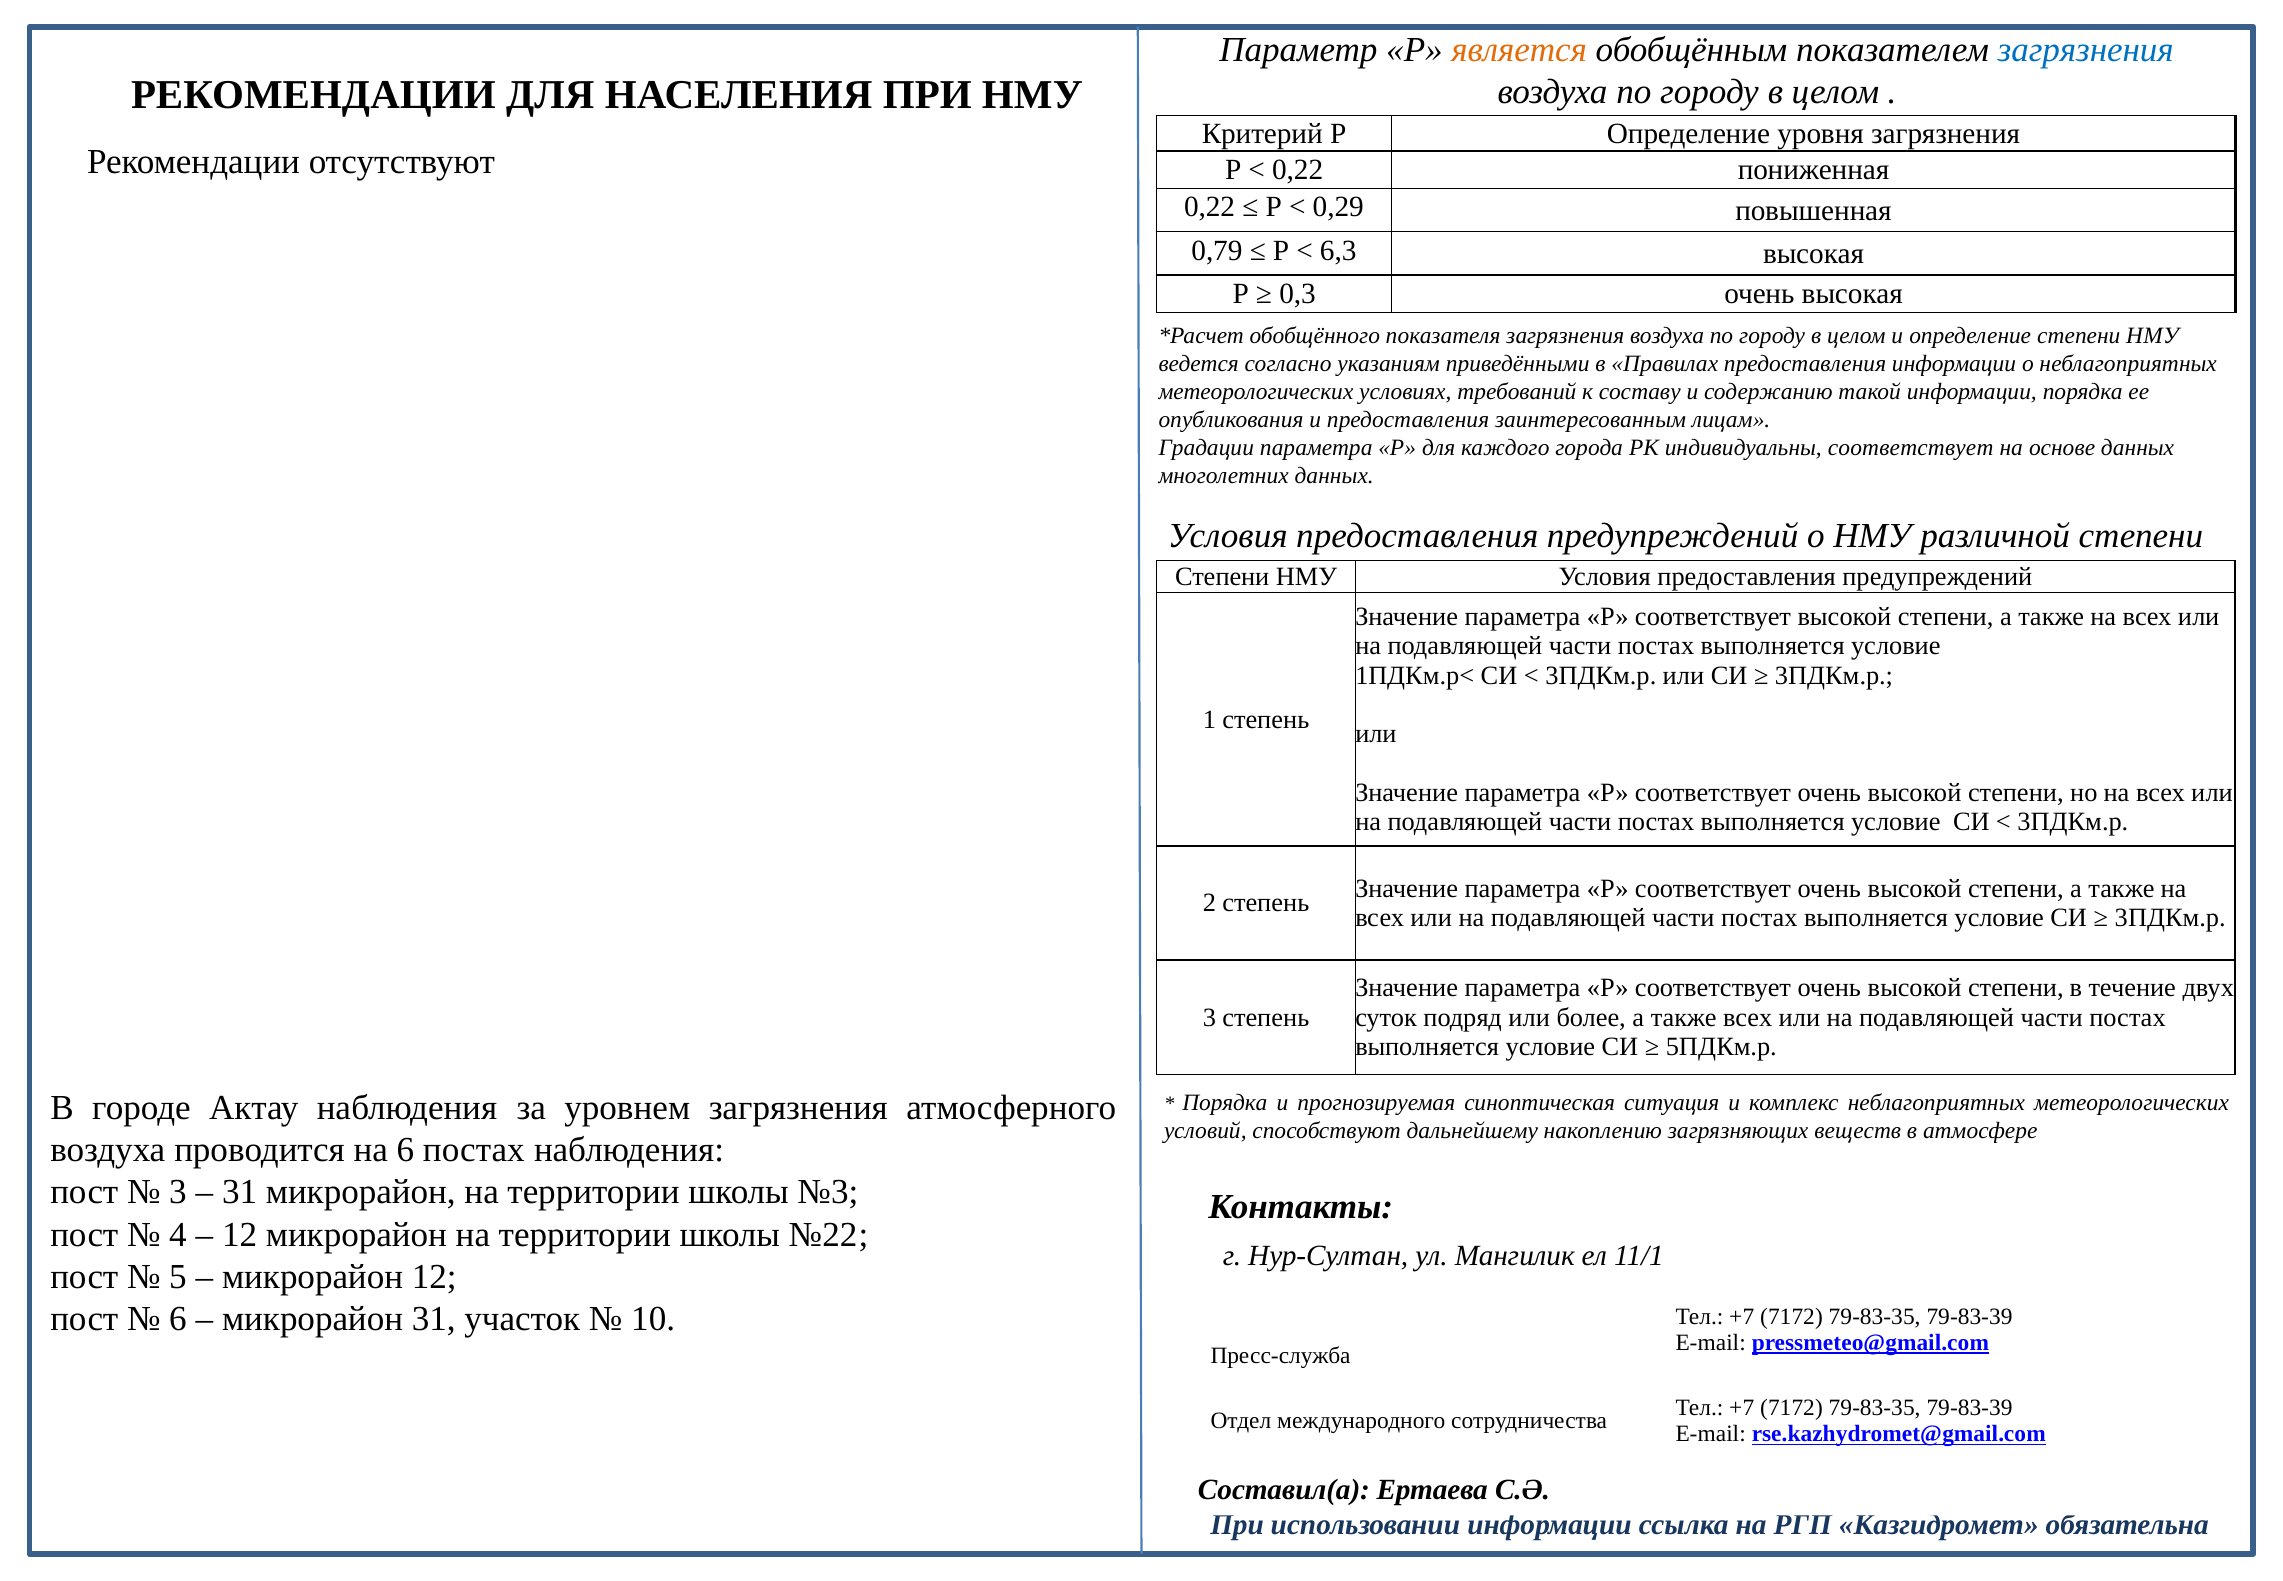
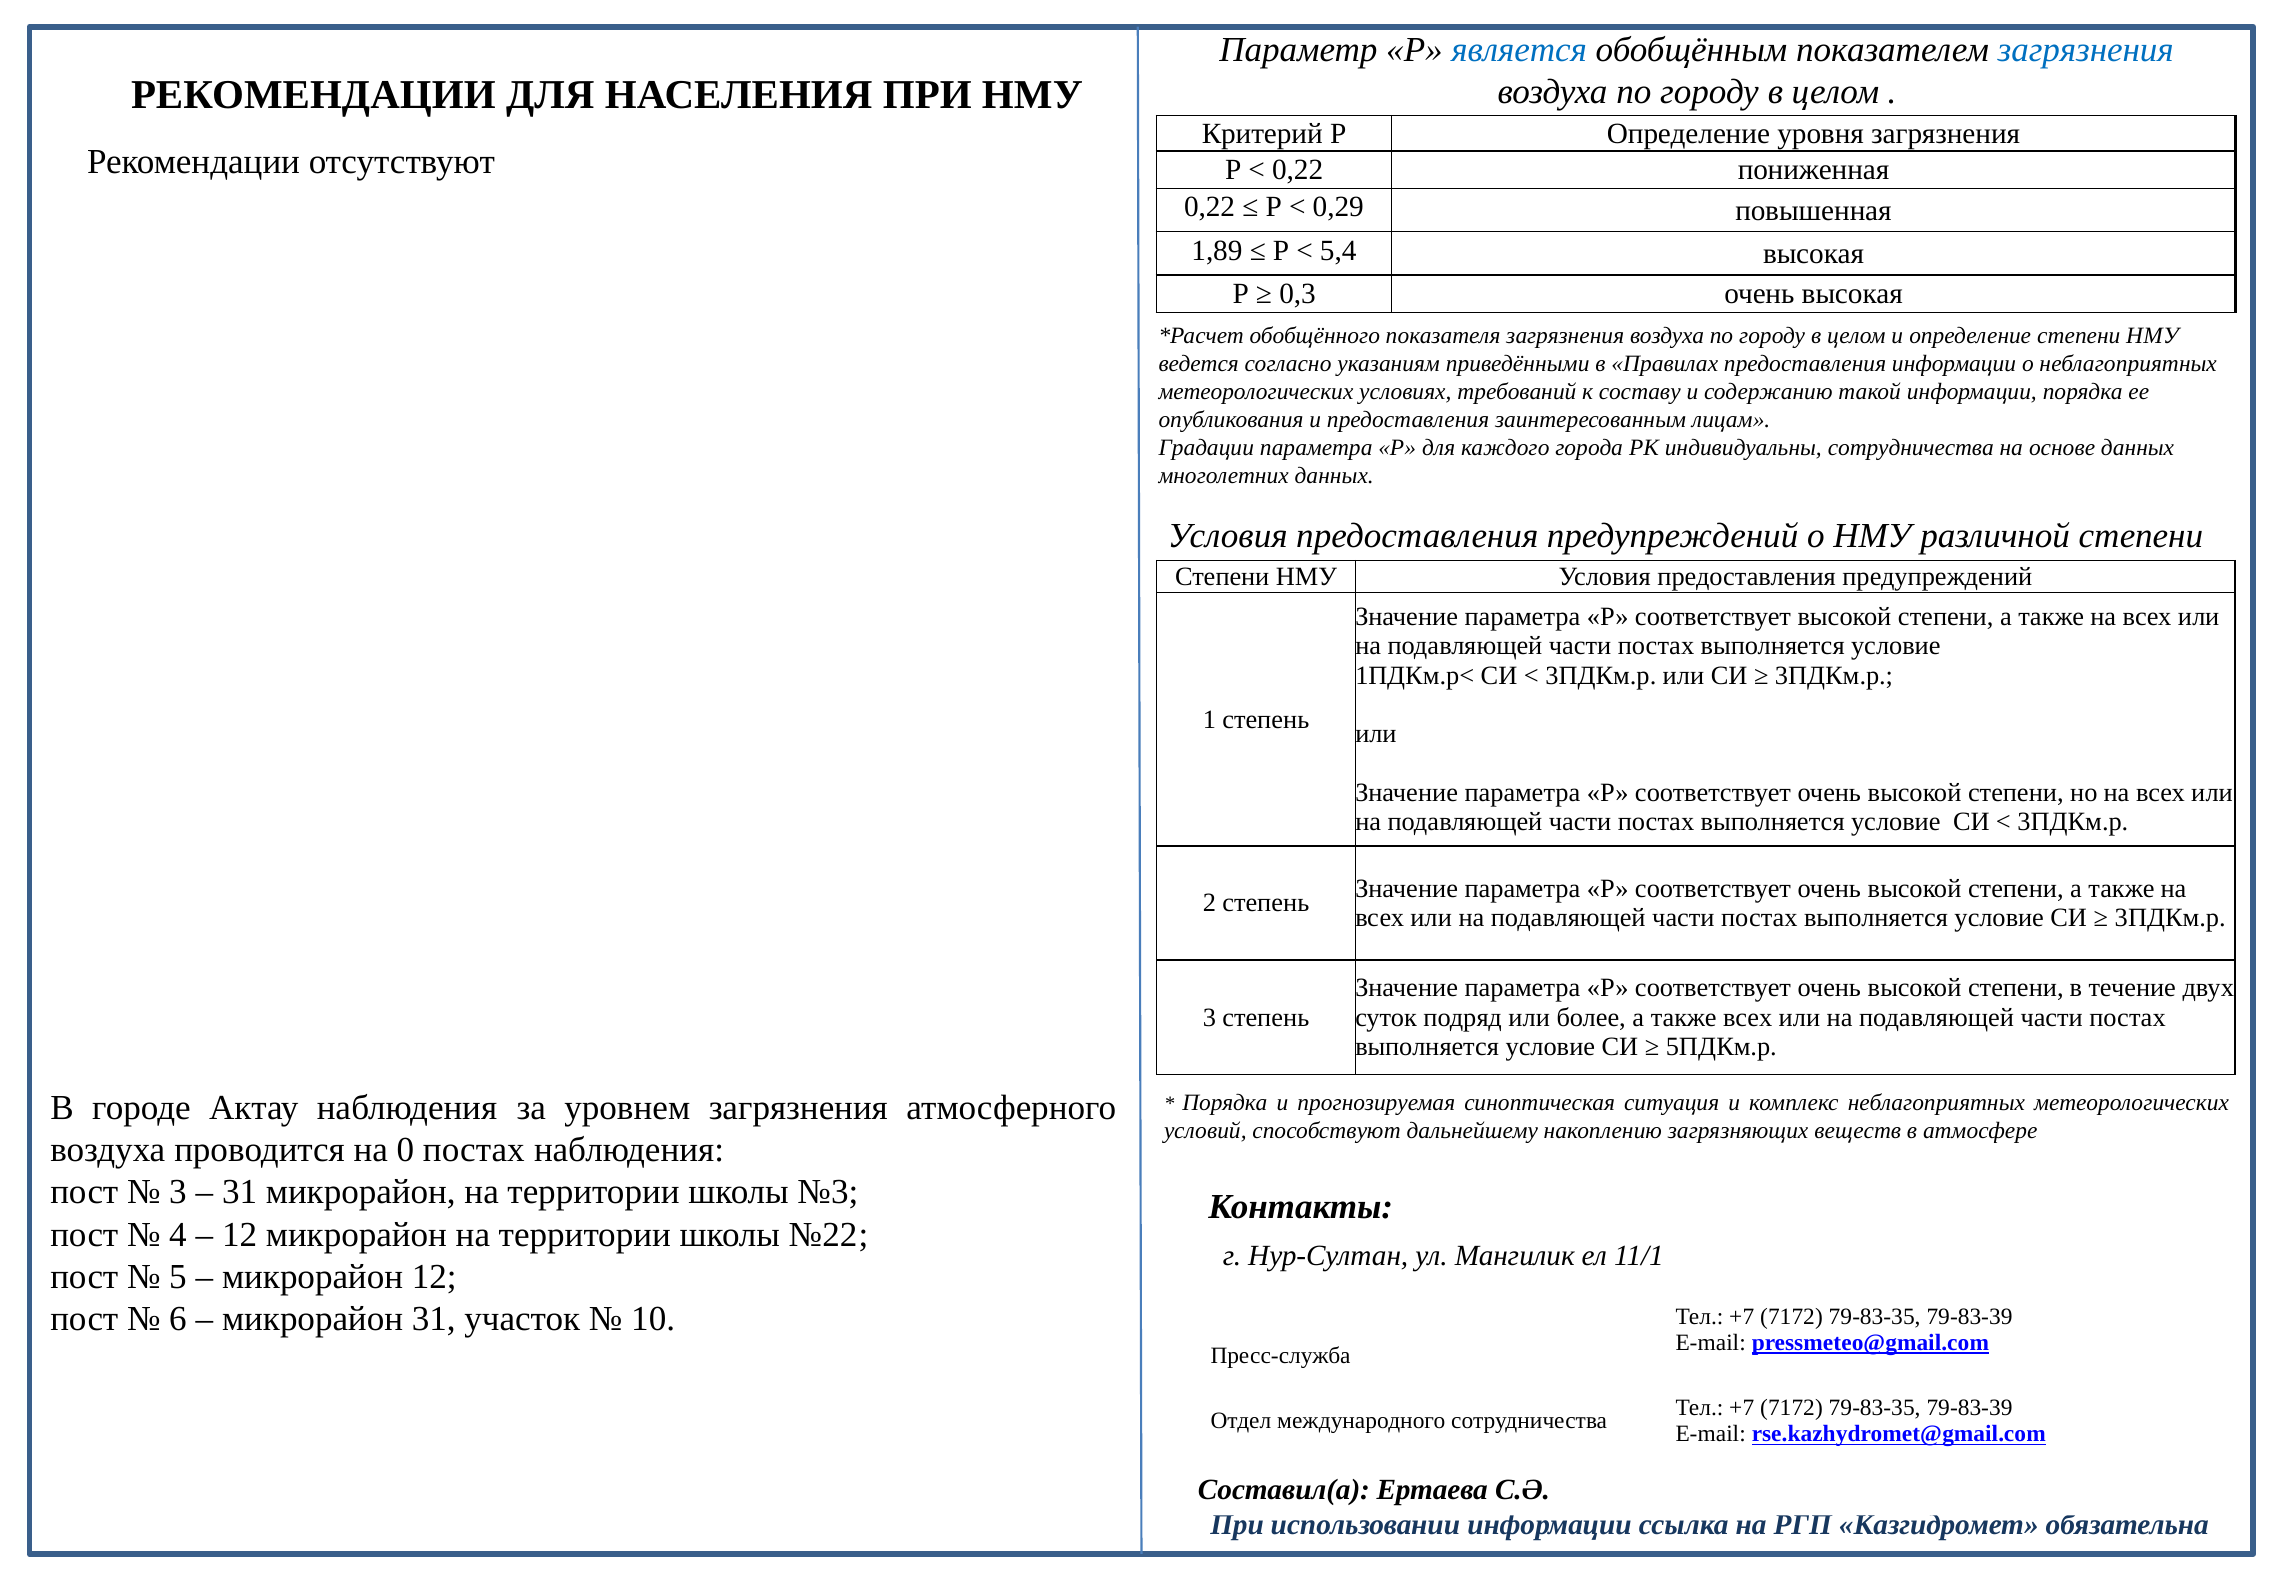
является colour: orange -> blue
0,79: 0,79 -> 1,89
6,3: 6,3 -> 5,4
индивидуальны соответствует: соответствует -> сотрудничества
на 6: 6 -> 0
